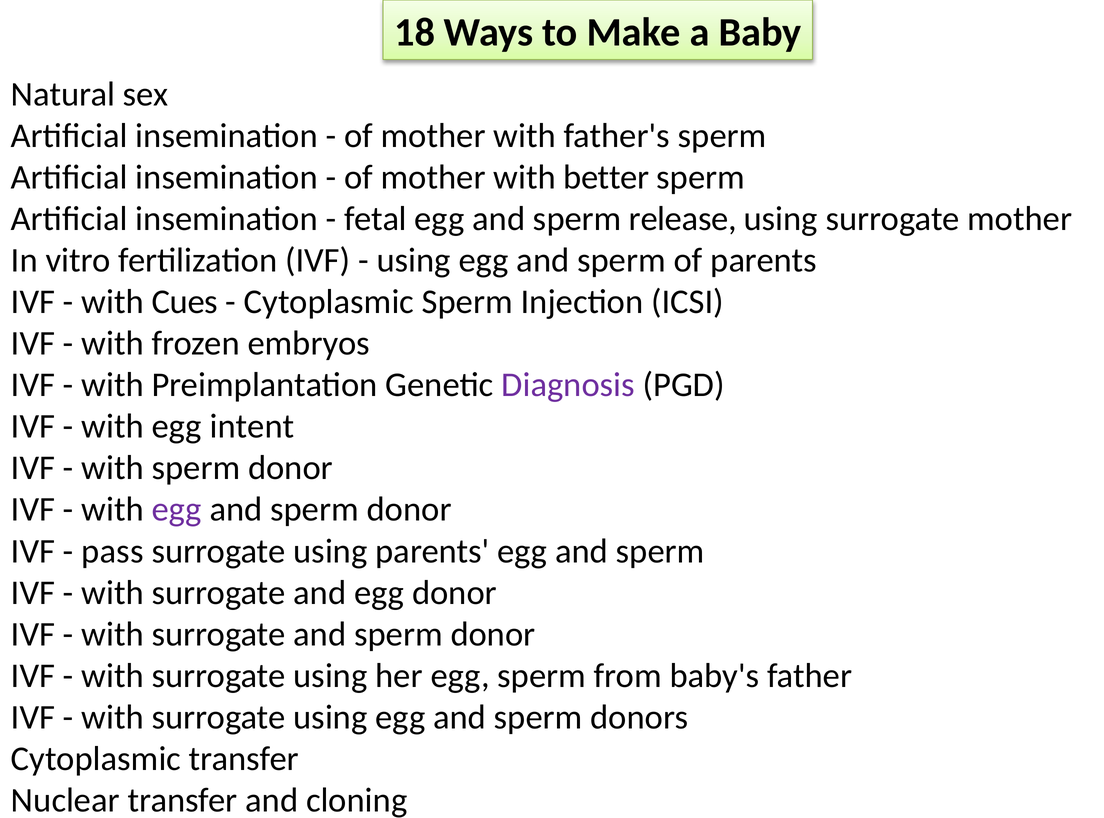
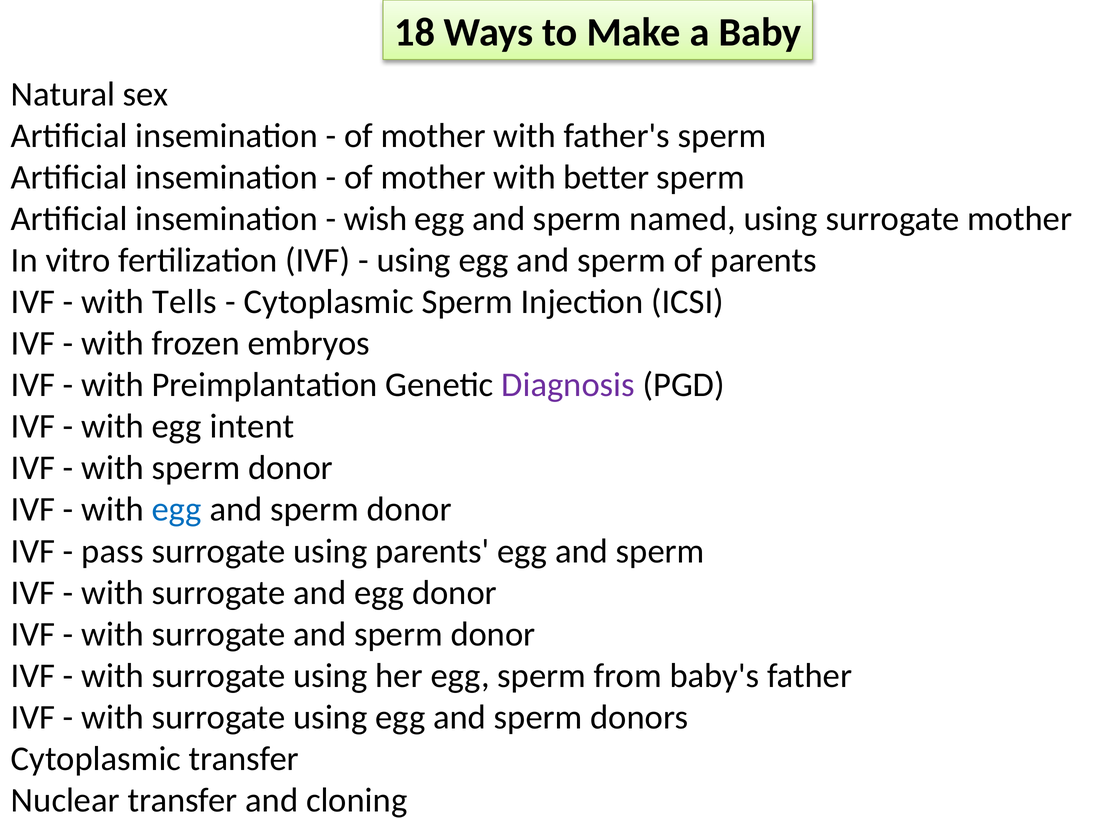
fetal: fetal -> wish
release: release -> named
Cues: Cues -> Tells
egg at (177, 509) colour: purple -> blue
